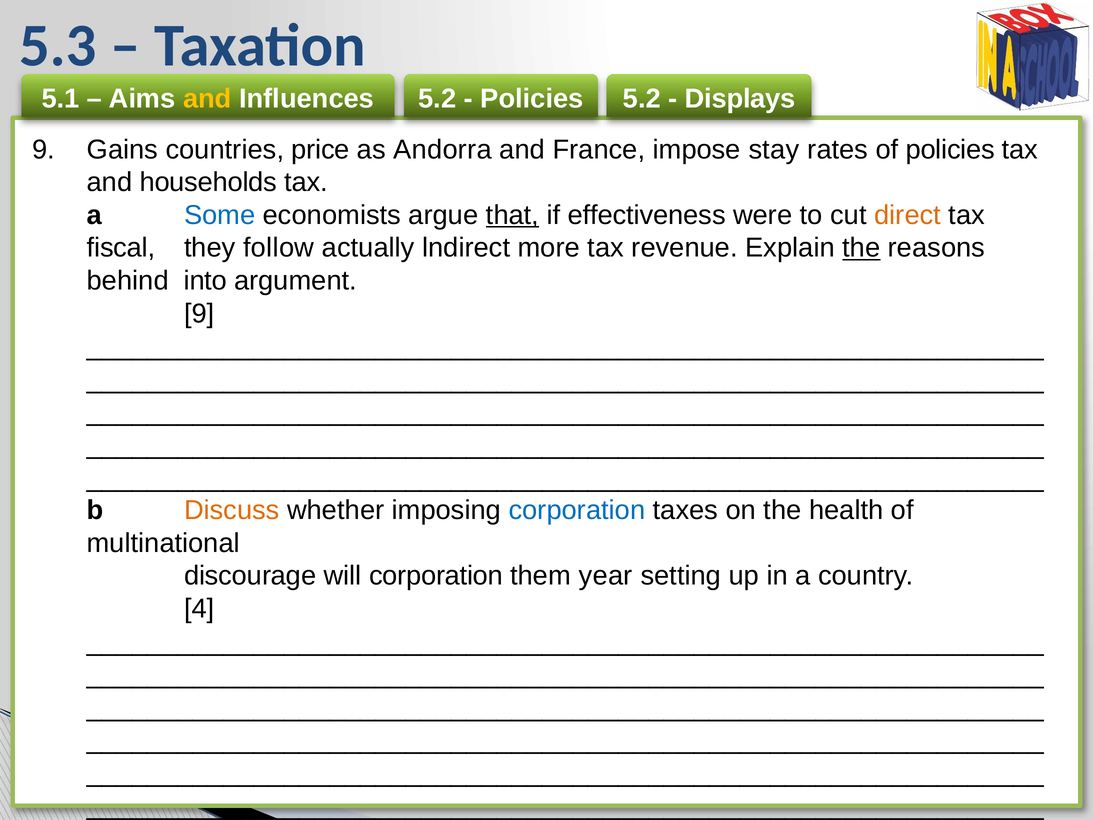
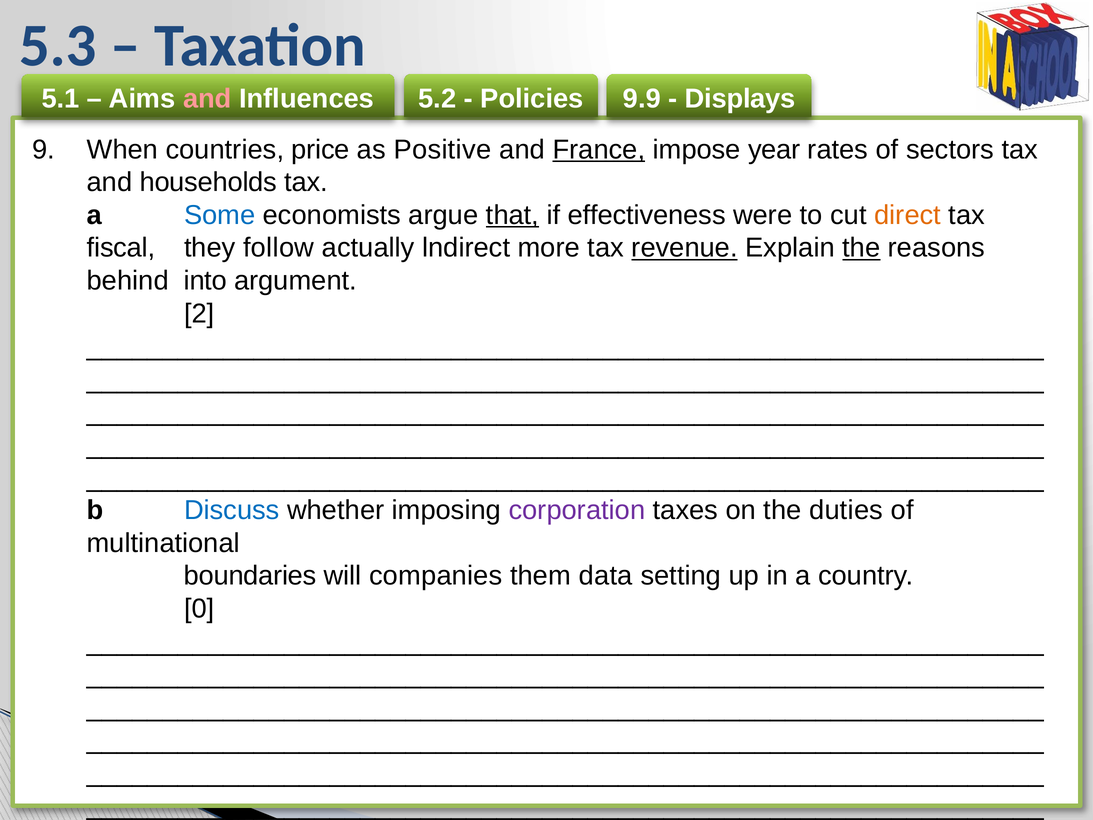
and at (207, 99) colour: yellow -> pink
5.2 at (642, 99): 5.2 -> 9.9
Gains: Gains -> When
Andorra: Andorra -> Positive
France underline: none -> present
stay: stay -> year
of policies: policies -> sectors
revenue underline: none -> present
9 at (199, 313): 9 -> 2
Discuss colour: orange -> blue
corporation at (577, 510) colour: blue -> purple
health: health -> duties
discourage: discourage -> boundaries
will corporation: corporation -> companies
year: year -> data
4: 4 -> 0
